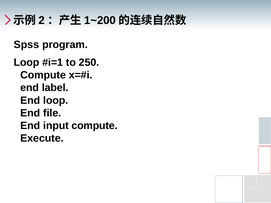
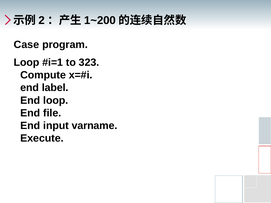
Spss: Spss -> Case
250: 250 -> 323
input compute: compute -> varname
